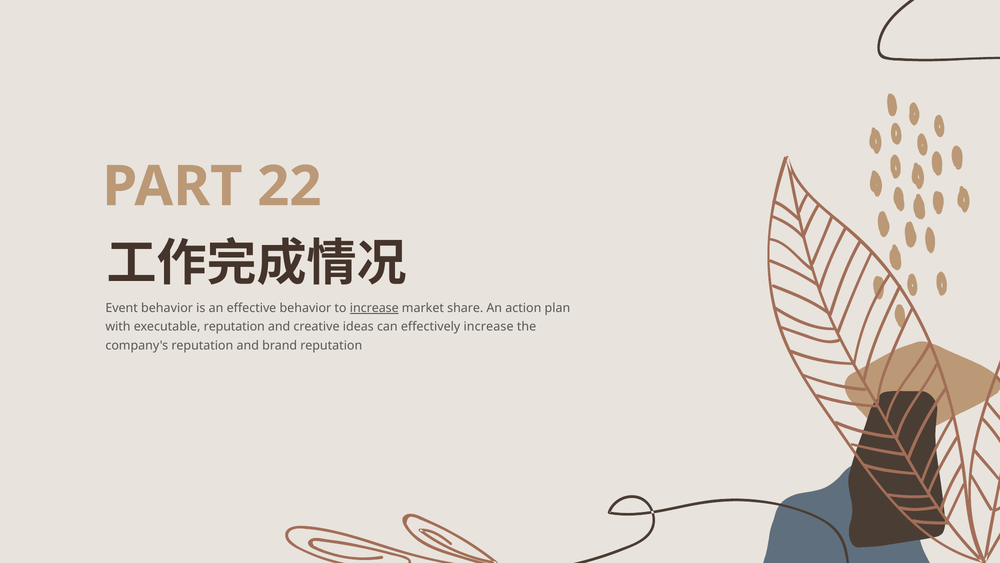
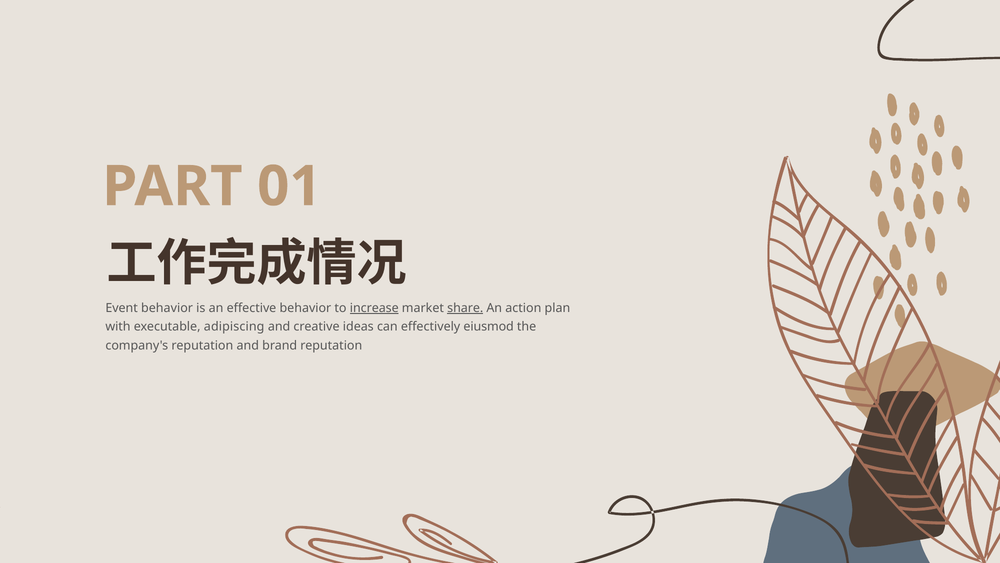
22: 22 -> 01
share underline: none -> present
executable reputation: reputation -> adipiscing
effectively increase: increase -> eiusmod
